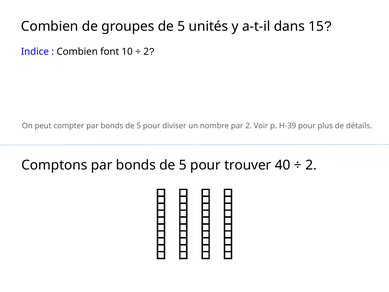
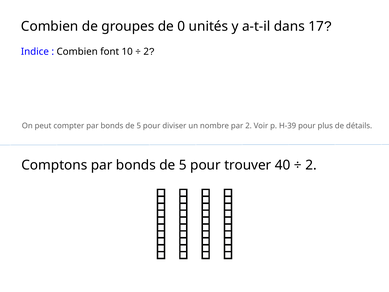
groupes de 5: 5 -> 0
15: 15 -> 17
